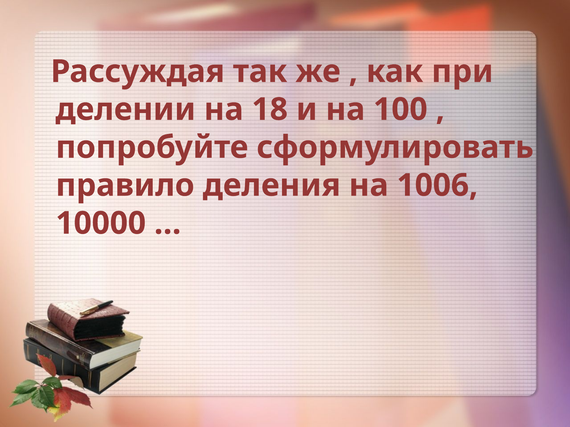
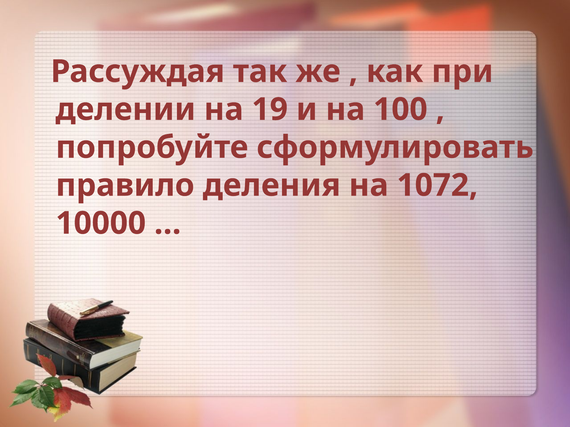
18: 18 -> 19
1006: 1006 -> 1072
